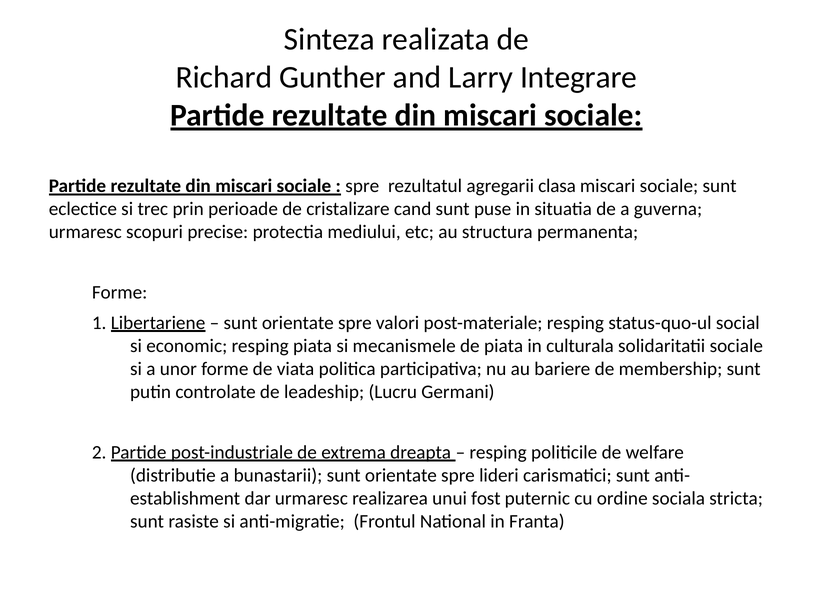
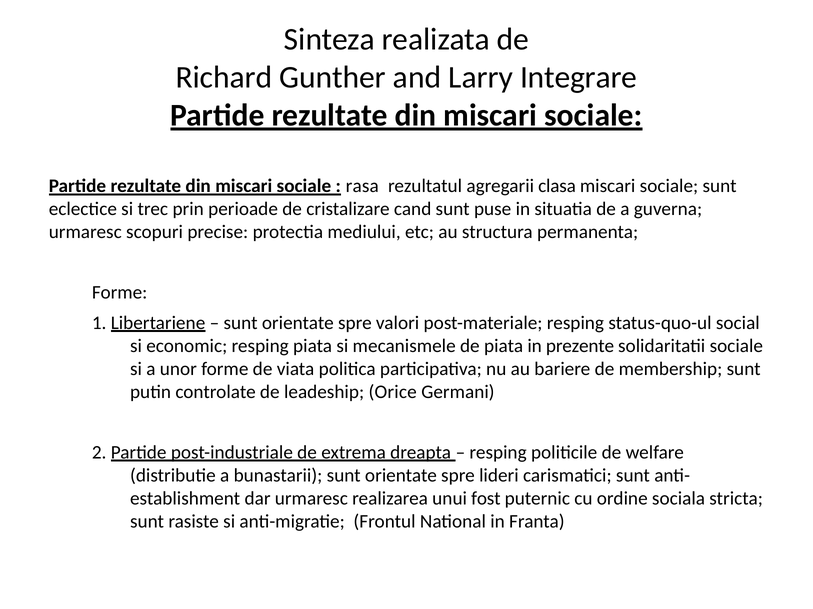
spre at (362, 186): spre -> rasa
culturala: culturala -> prezente
Lucru: Lucru -> Orice
